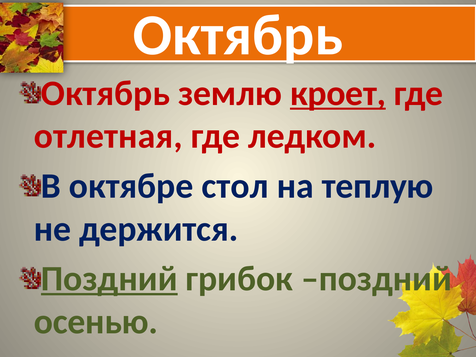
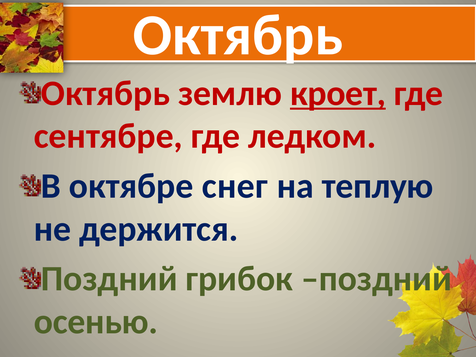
отлетная: отлетная -> сентябре
стол: стол -> снег
Поздний at (109, 279) underline: present -> none
